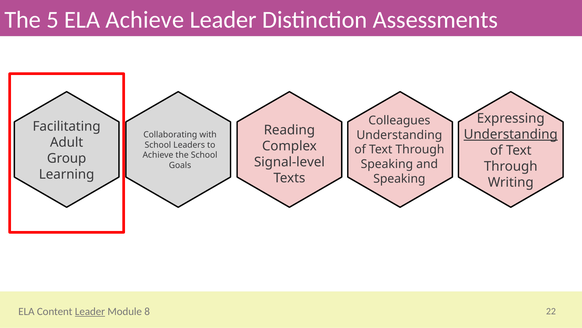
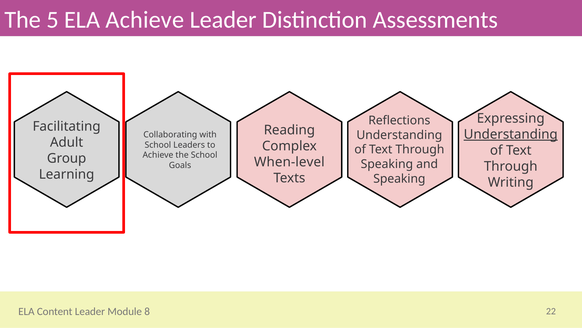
Colleagues: Colleagues -> Reflections
Signal-level: Signal-level -> When-level
Leader at (90, 311) underline: present -> none
